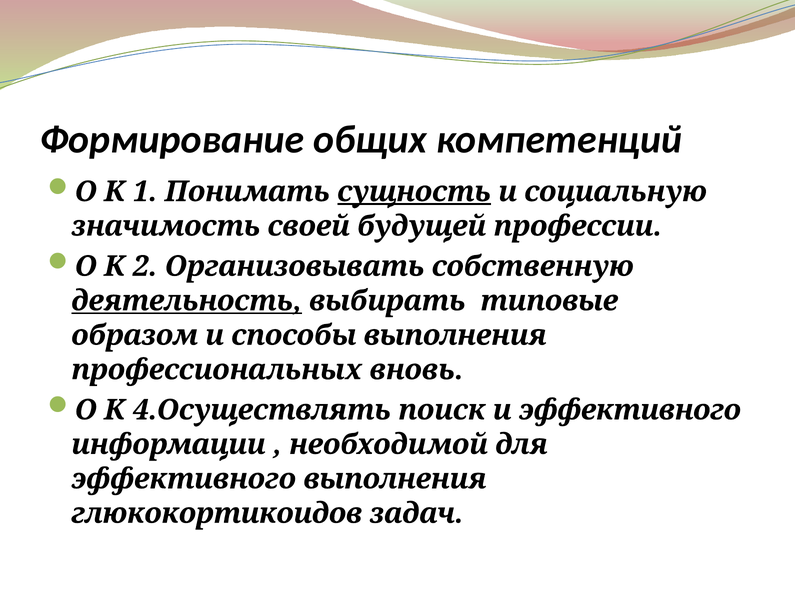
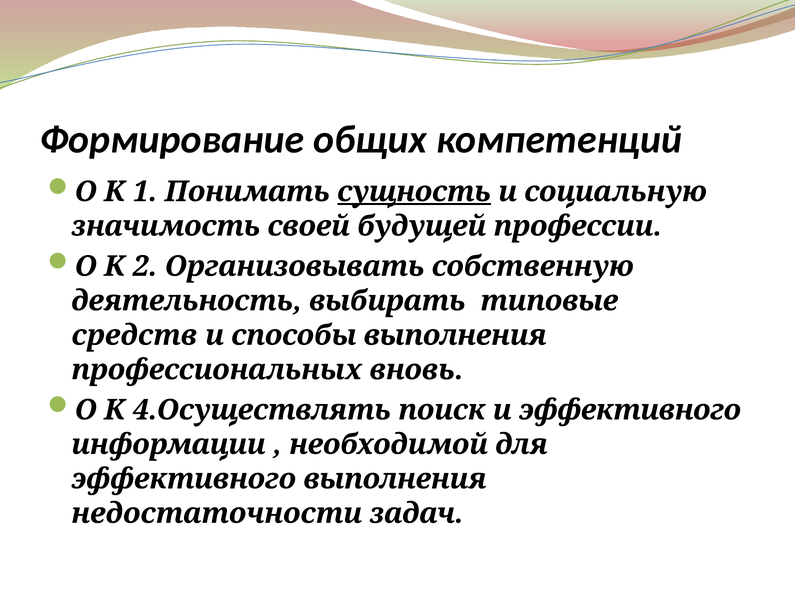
деятельность underline: present -> none
образом: образом -> средств
глюкокортикоидов: глюкокортикоидов -> недостаточности
